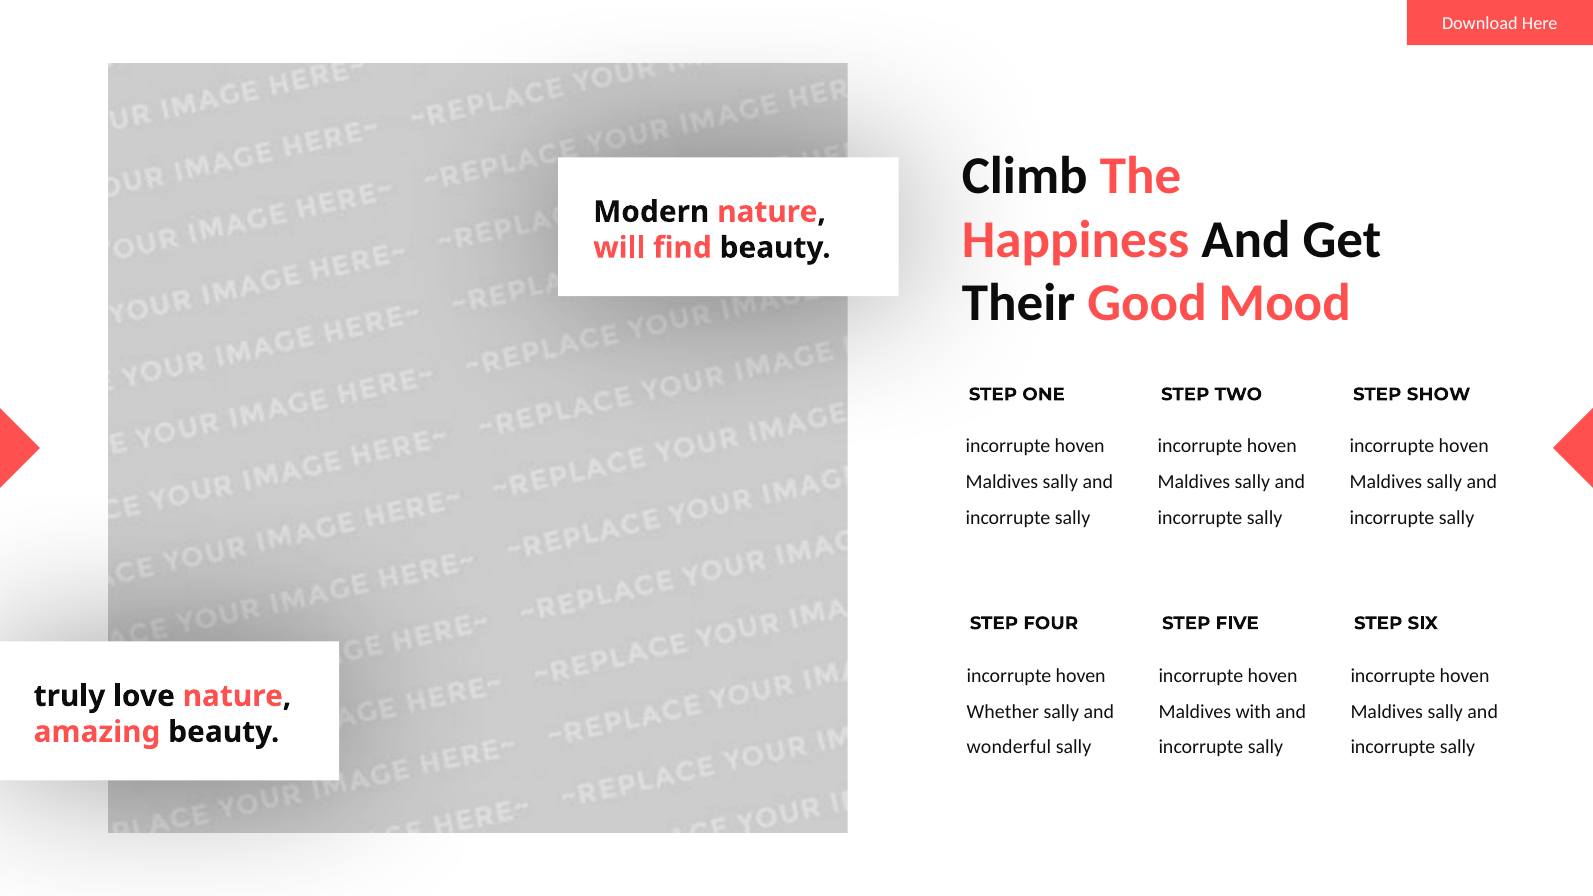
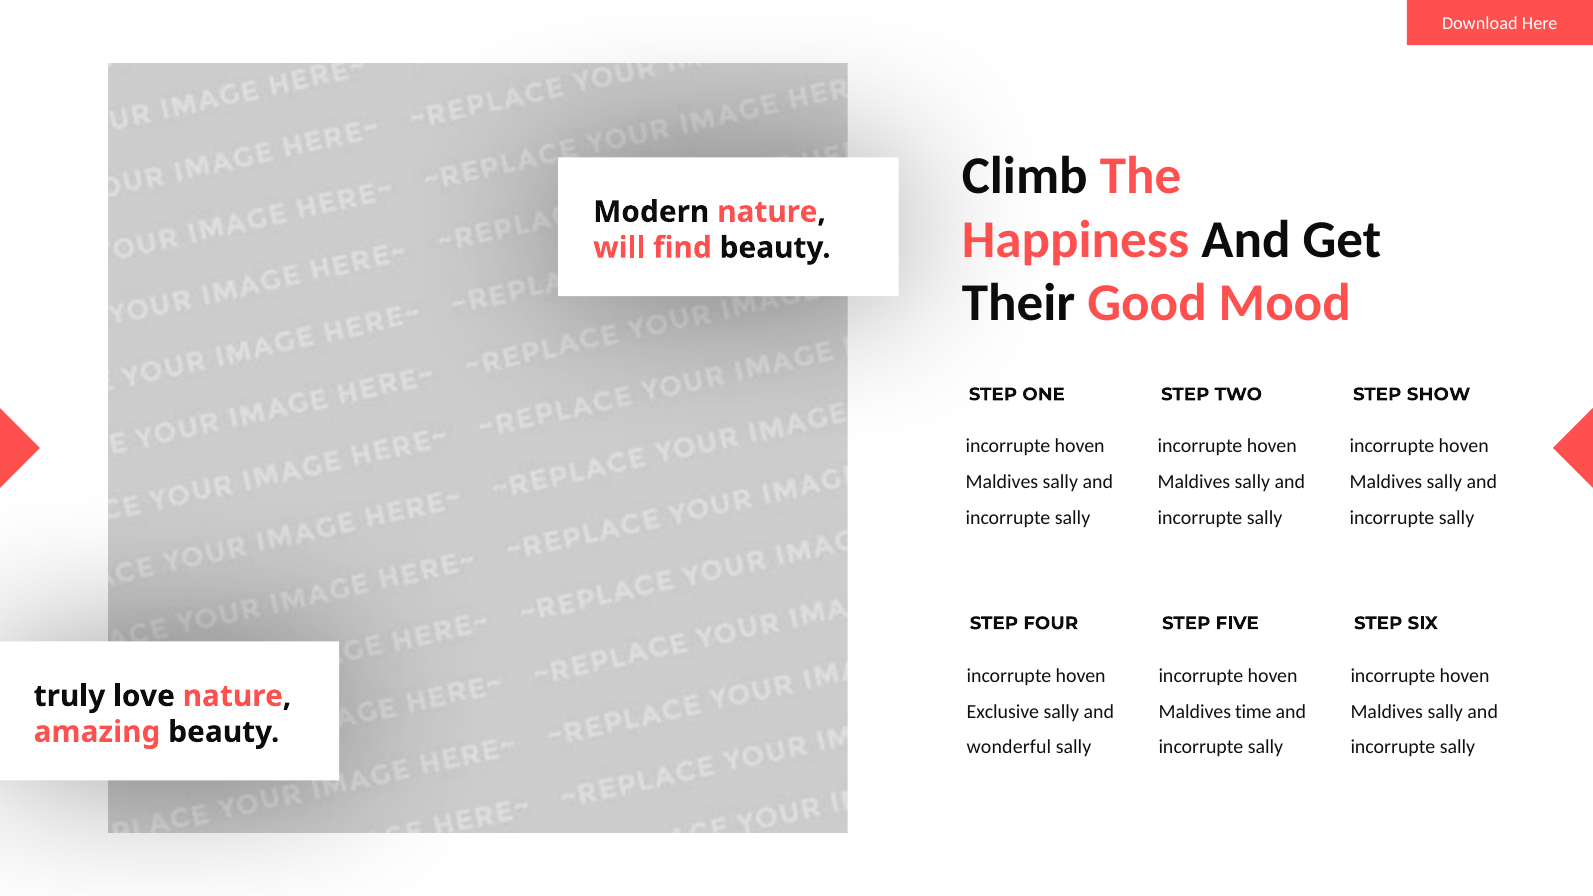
Whether: Whether -> Exclusive
with: with -> time
